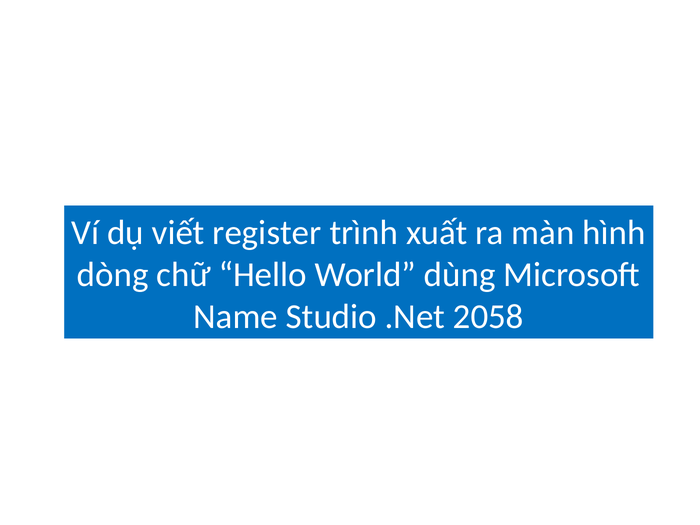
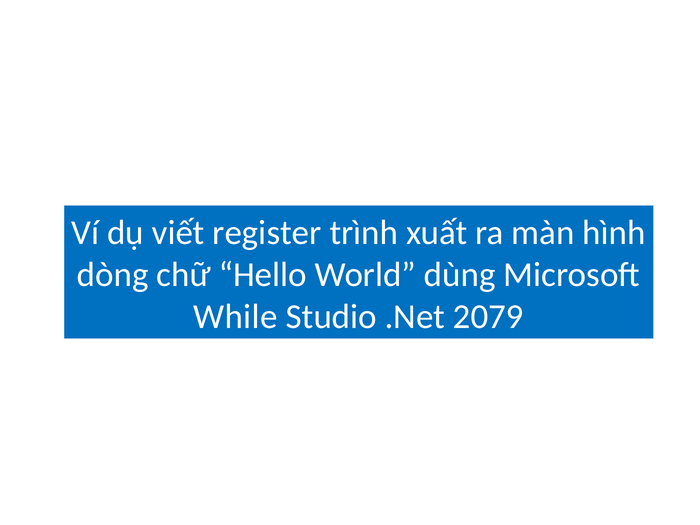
Name: Name -> While
2058: 2058 -> 2079
